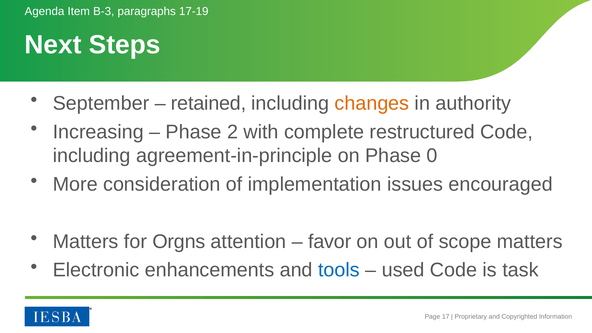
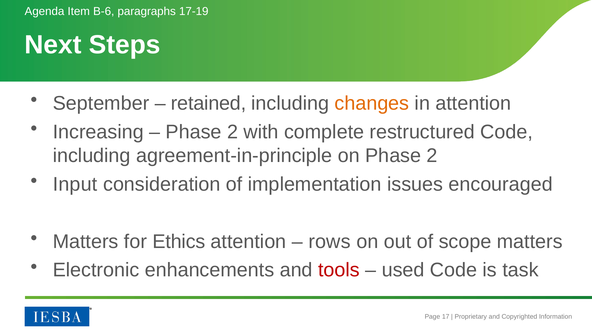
B-3: B-3 -> B-6
in authority: authority -> attention
on Phase 0: 0 -> 2
More: More -> Input
Orgns: Orgns -> Ethics
favor: favor -> rows
tools colour: blue -> red
